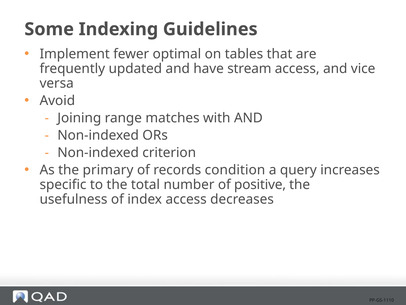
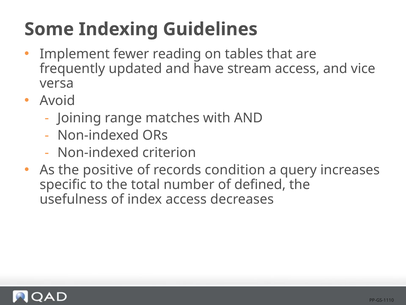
optimal: optimal -> reading
primary: primary -> positive
positive: positive -> defined
